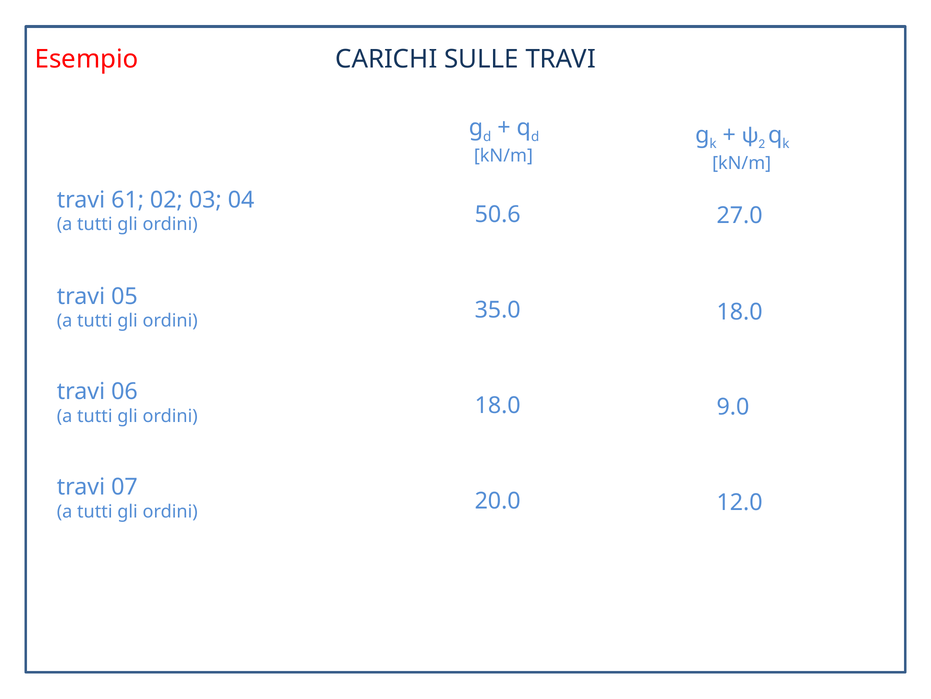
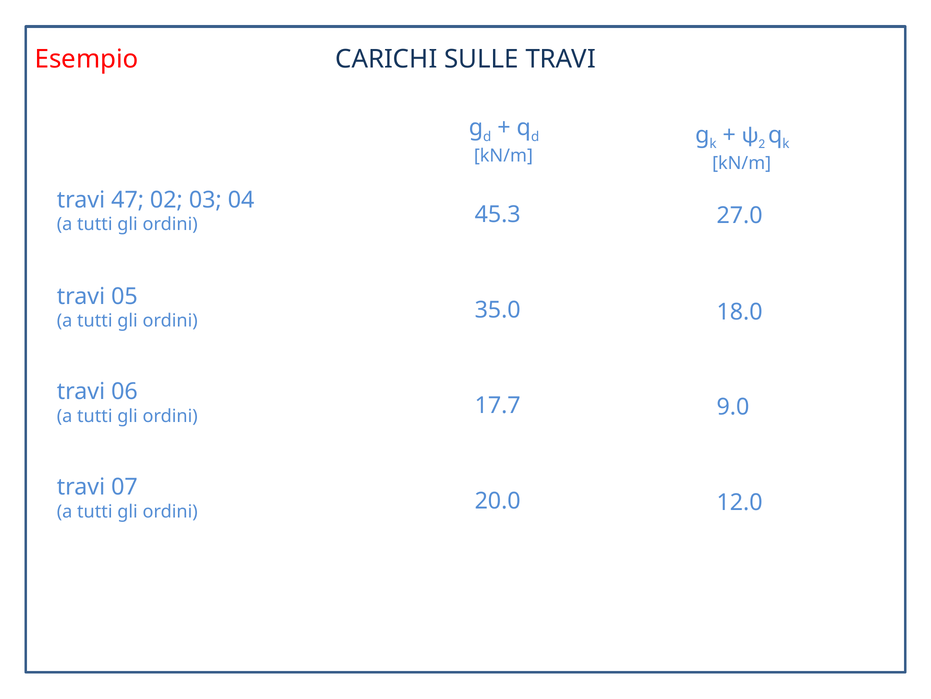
61: 61 -> 47
50.6: 50.6 -> 45.3
ordini 18.0: 18.0 -> 17.7
